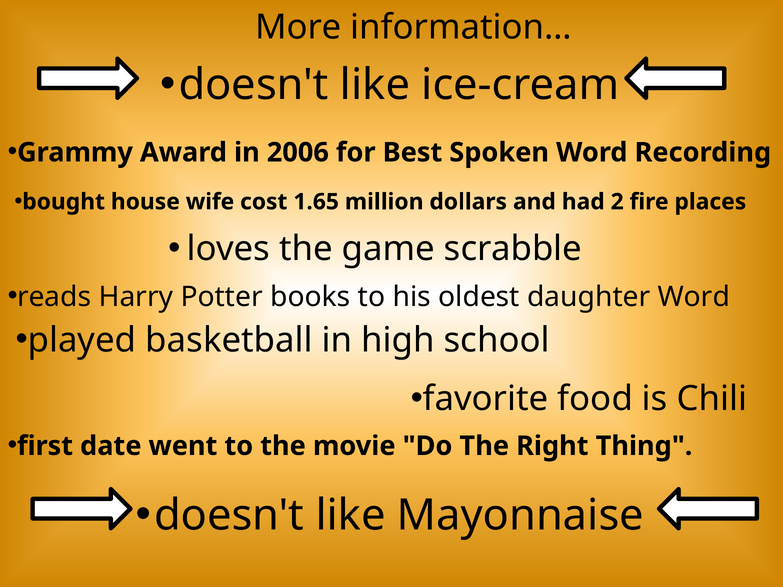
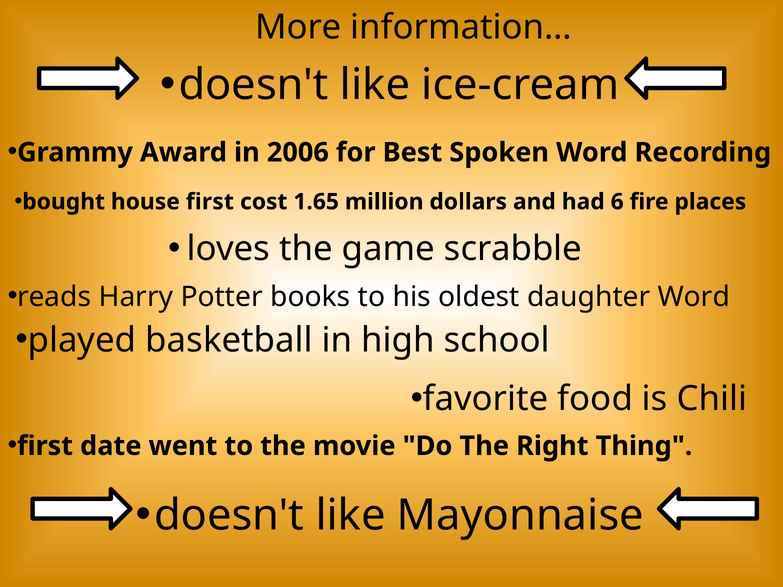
house wife: wife -> first
2: 2 -> 6
